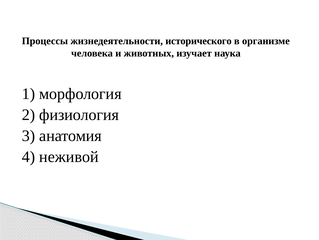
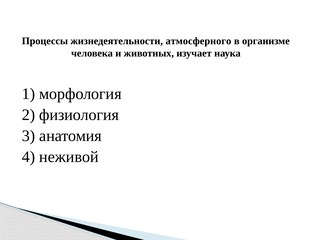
исторического: исторического -> атмосферного
